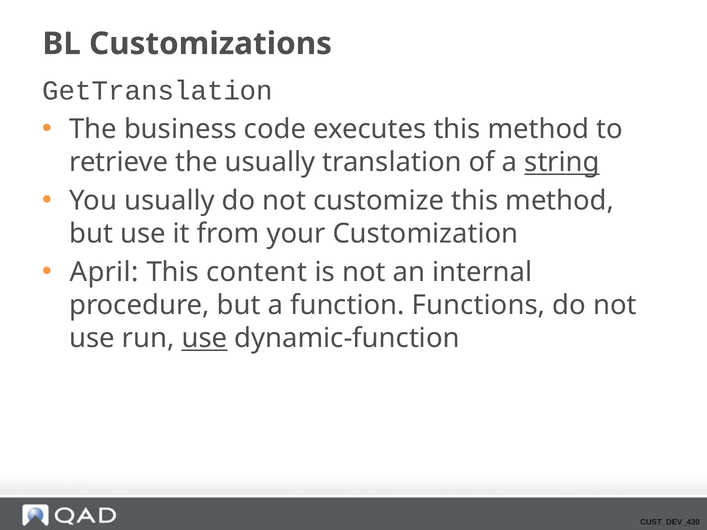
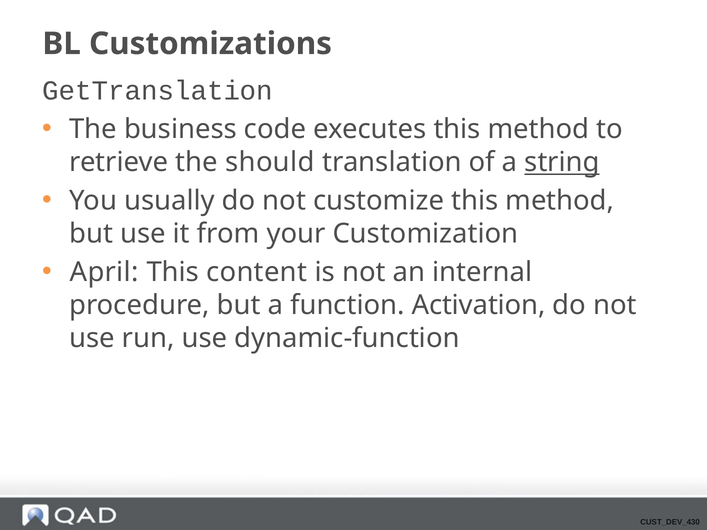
the usually: usually -> should
Functions: Functions -> Activation
use at (204, 339) underline: present -> none
